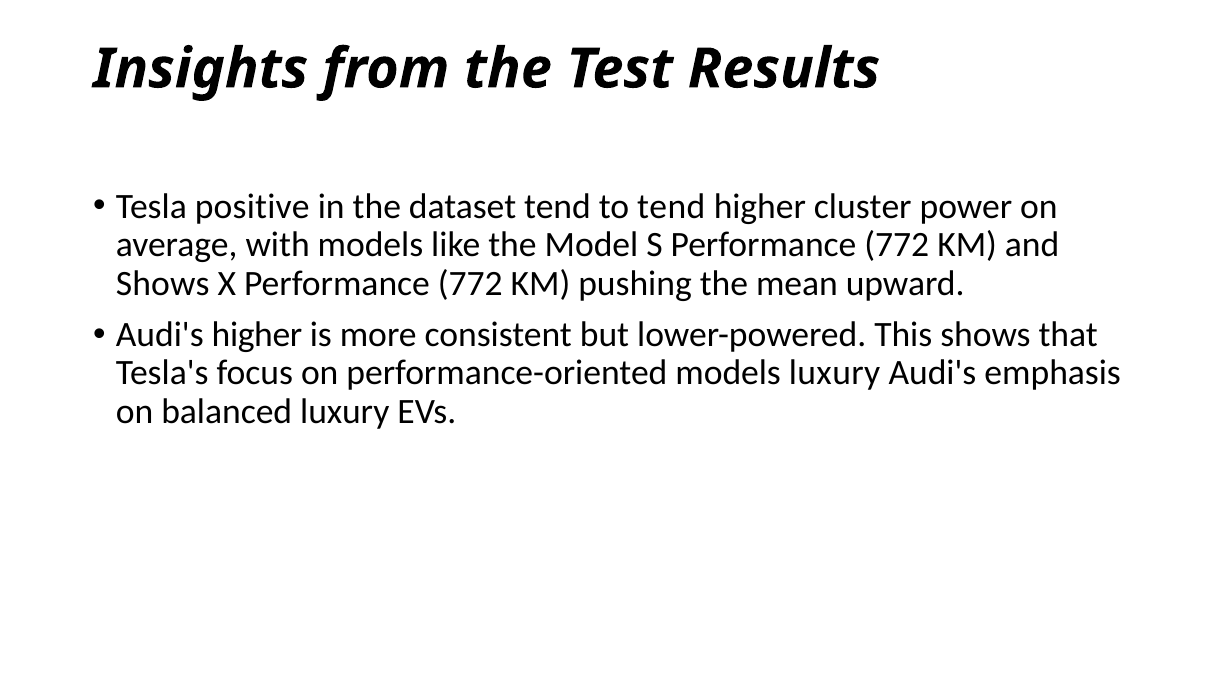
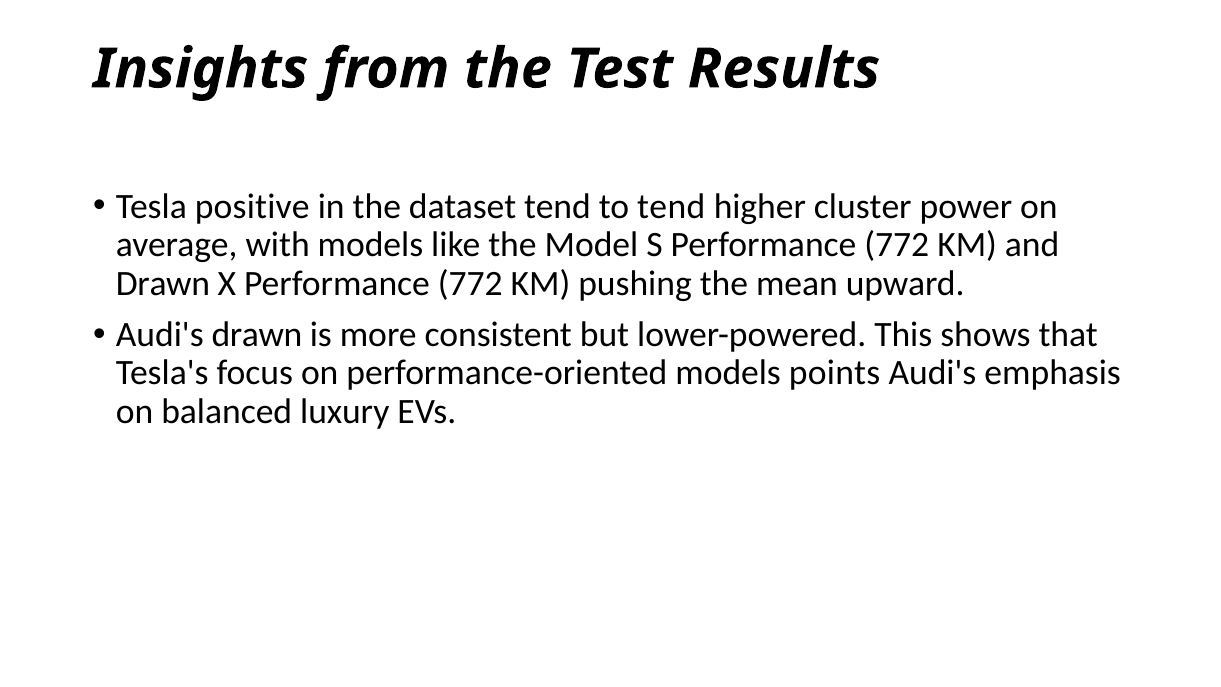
Shows at (163, 283): Shows -> Drawn
Audi's higher: higher -> drawn
models luxury: luxury -> points
